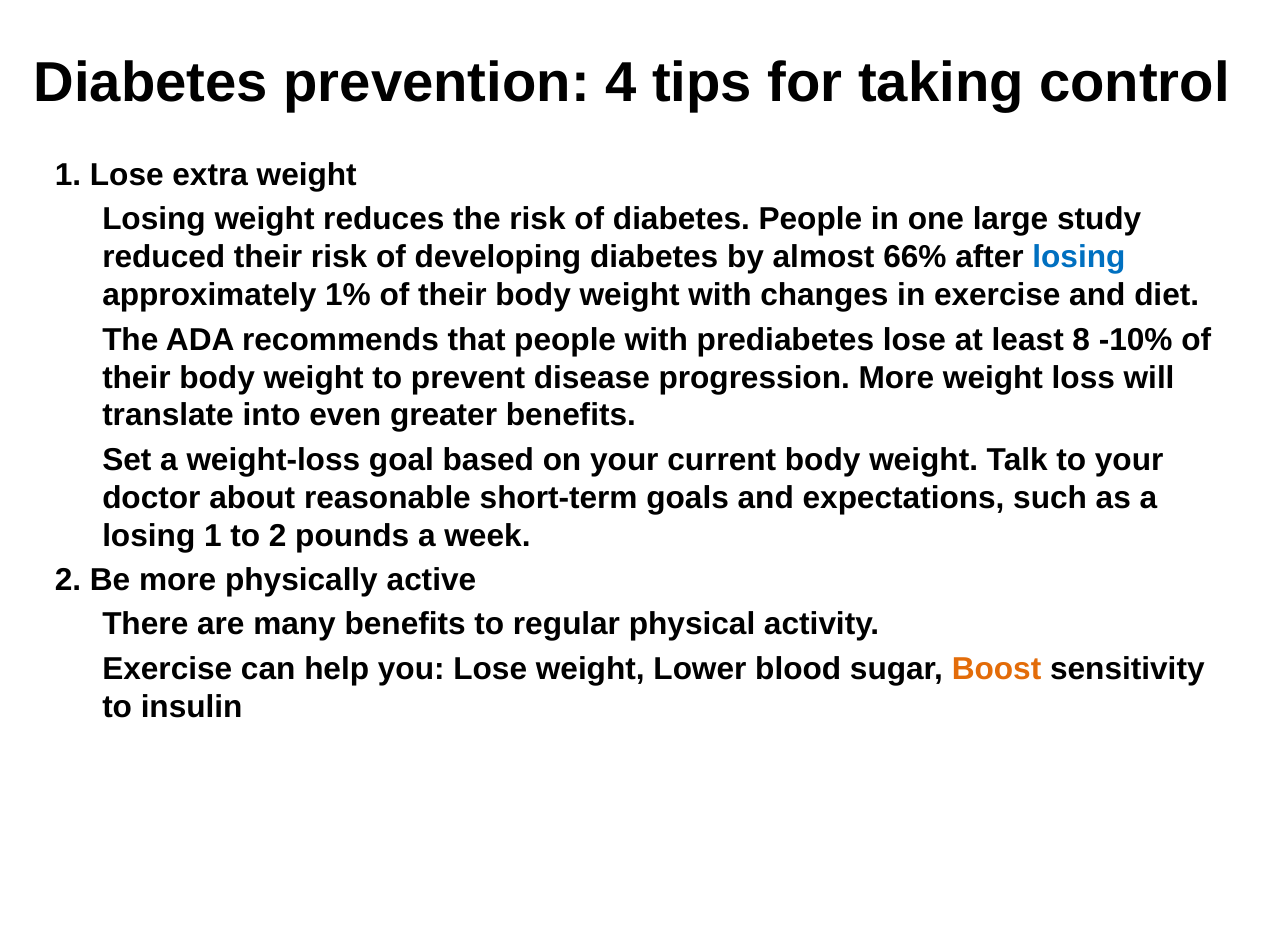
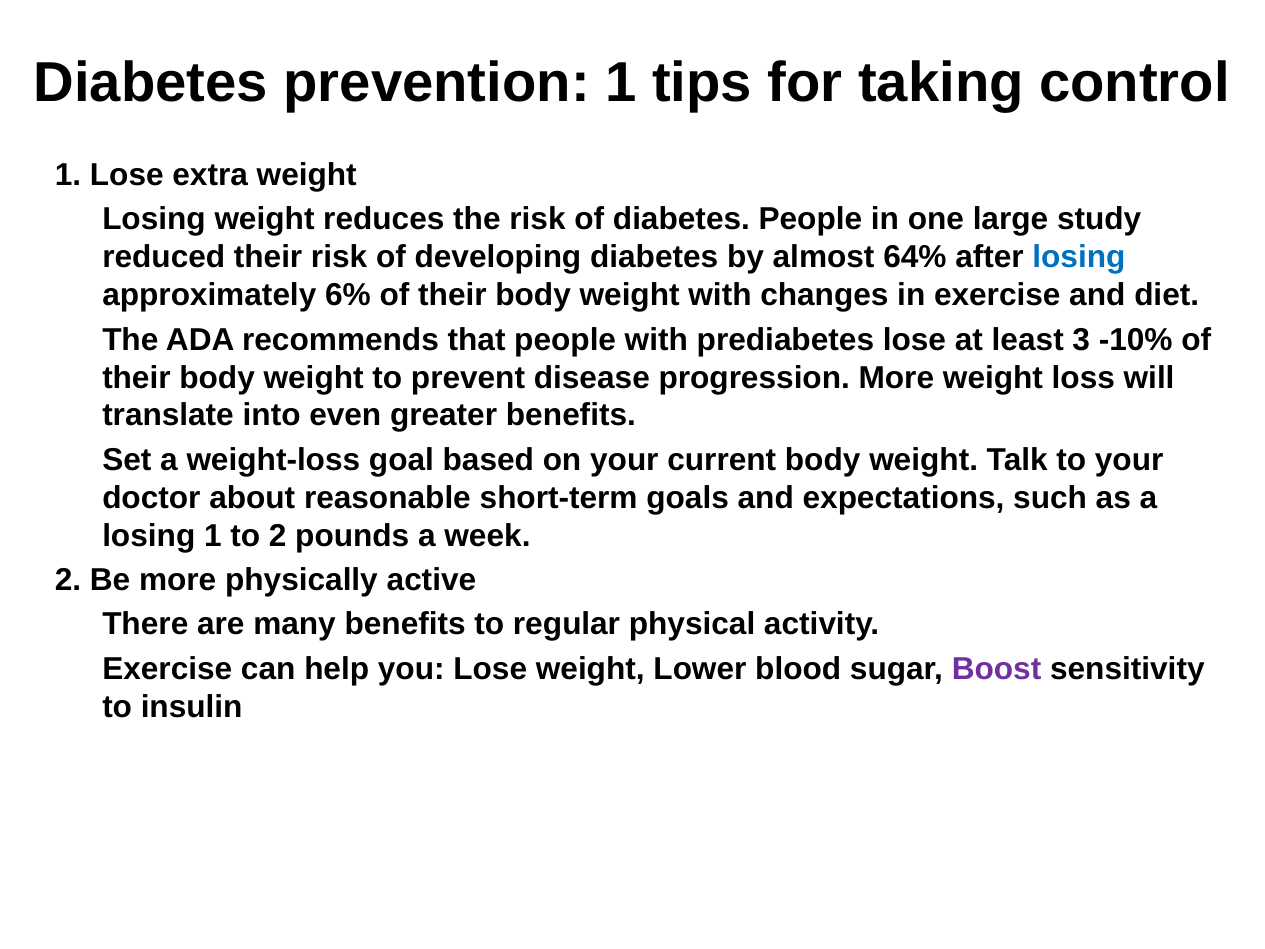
prevention 4: 4 -> 1
66%: 66% -> 64%
1%: 1% -> 6%
8: 8 -> 3
Boost colour: orange -> purple
